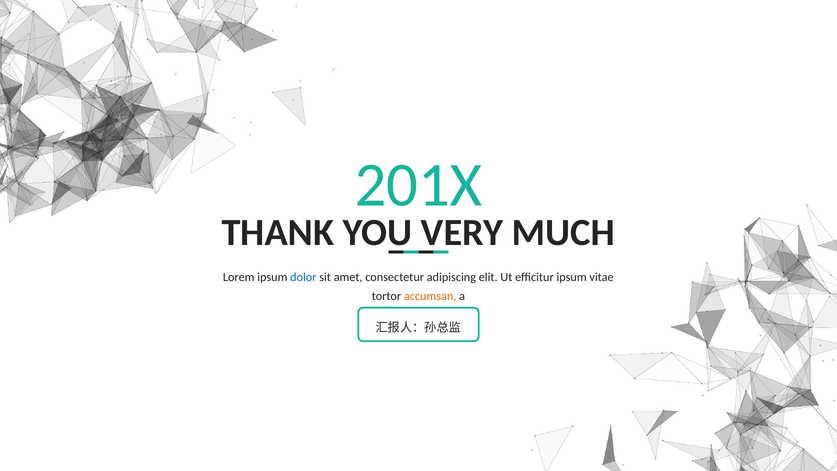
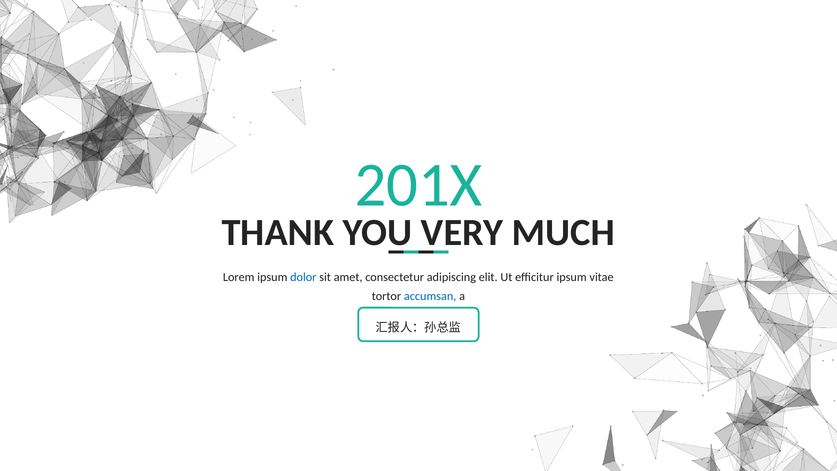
accumsan colour: orange -> blue
